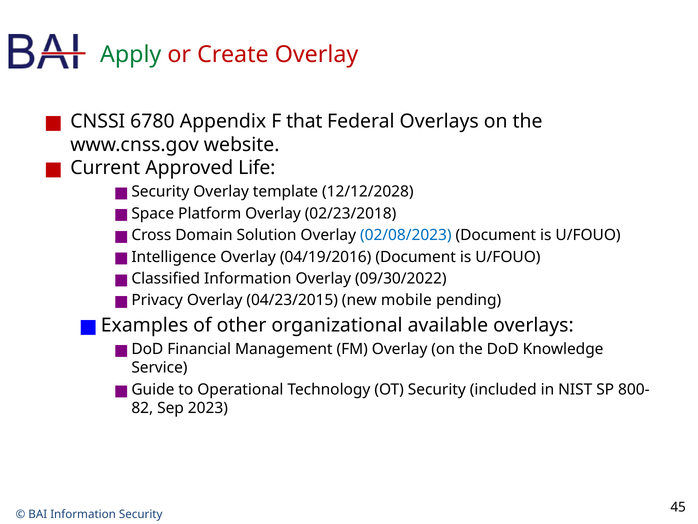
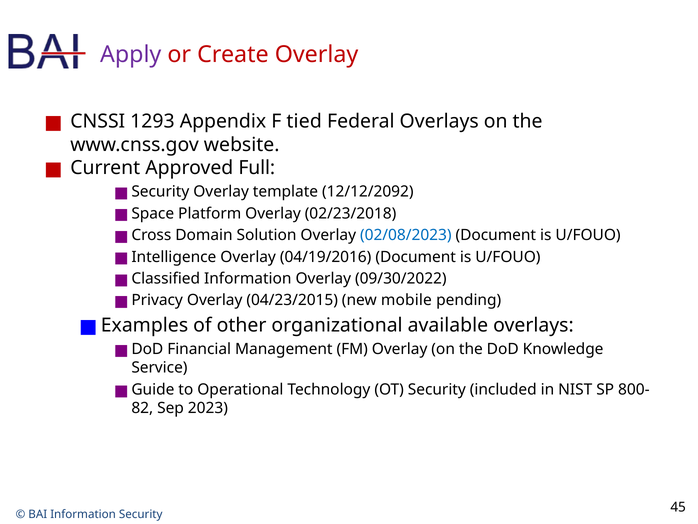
Apply colour: green -> purple
6780: 6780 -> 1293
that: that -> tied
Life: Life -> Full
12/12/2028: 12/12/2028 -> 12/12/2092
